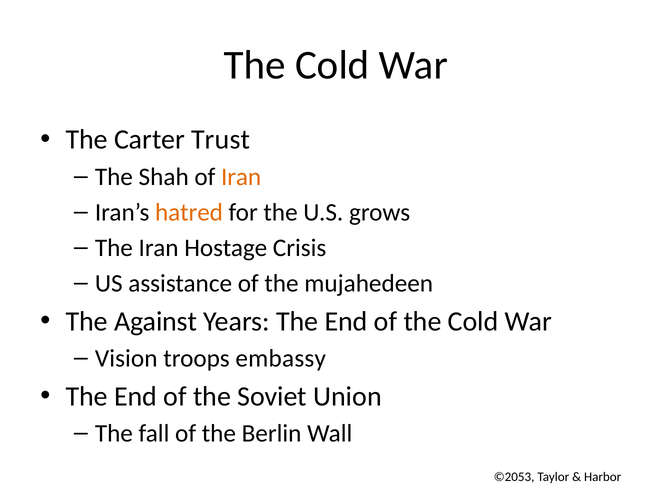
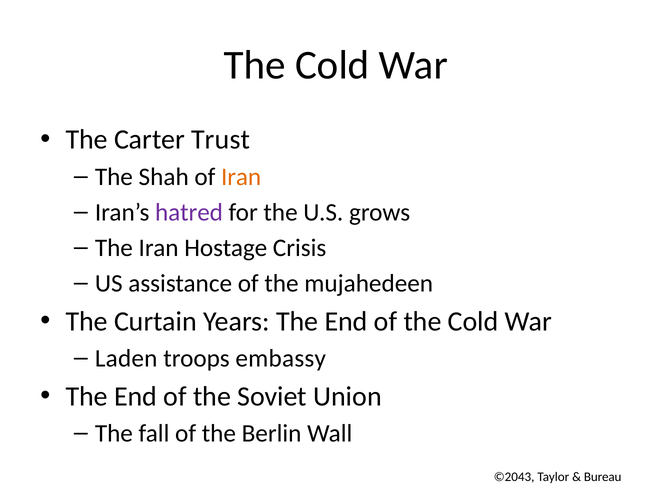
hatred colour: orange -> purple
Against: Against -> Curtain
Vision: Vision -> Laden
©2053: ©2053 -> ©2043
Harbor: Harbor -> Bureau
